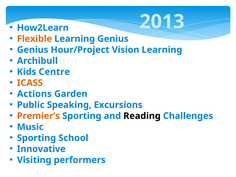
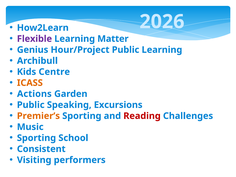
2013: 2013 -> 2026
Flexible colour: orange -> purple
Learning Genius: Genius -> Matter
Hour/Project Vision: Vision -> Public
Reading colour: black -> red
Innovative: Innovative -> Consistent
